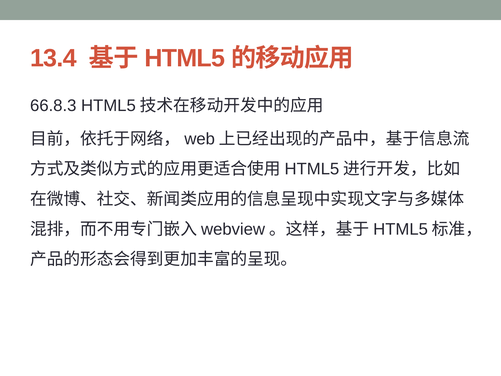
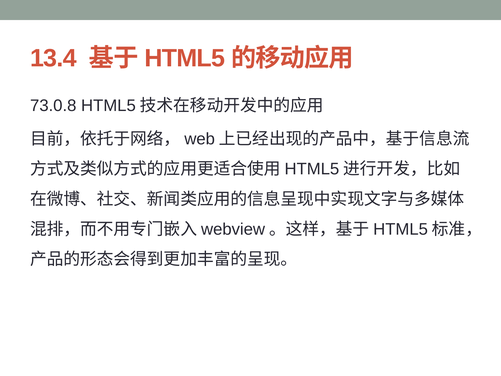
66.8.3: 66.8.3 -> 73.0.8
